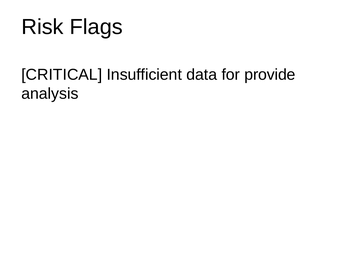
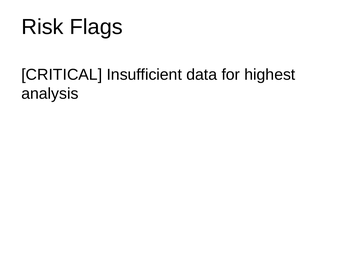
provide: provide -> highest
